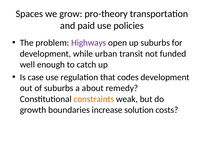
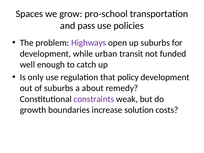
pro-theory: pro-theory -> pro-school
paid: paid -> pass
case: case -> only
codes: codes -> policy
constraints colour: orange -> purple
